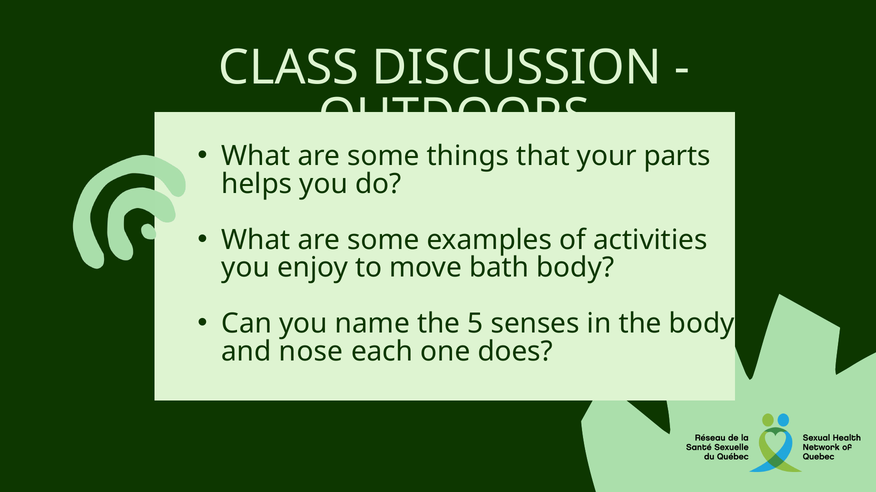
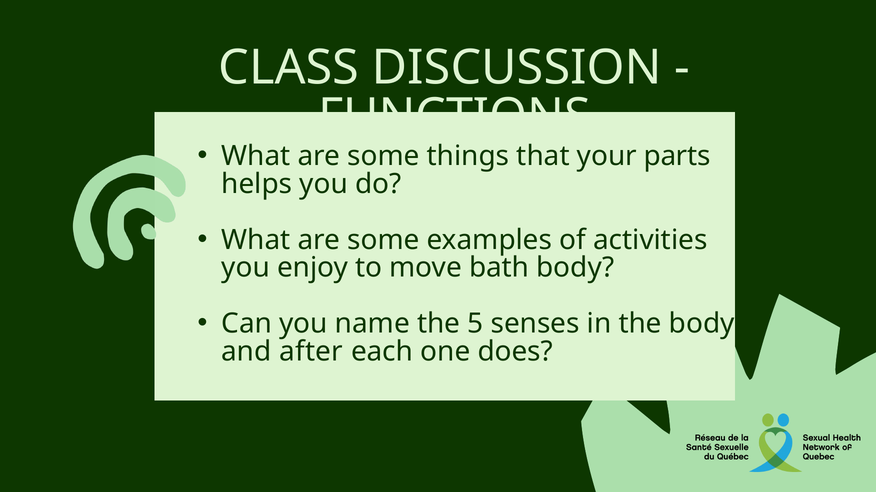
OUTDOORS: OUTDOORS -> FUNCTIONS
nose: nose -> after
